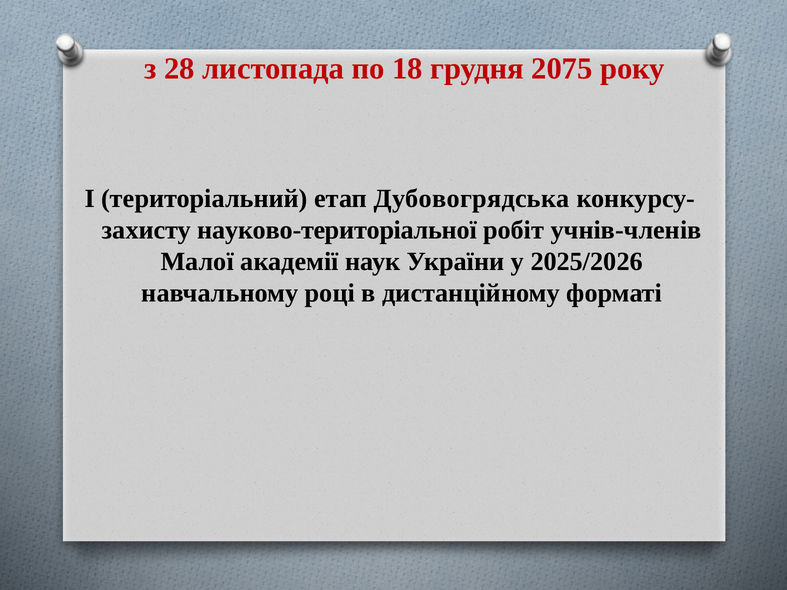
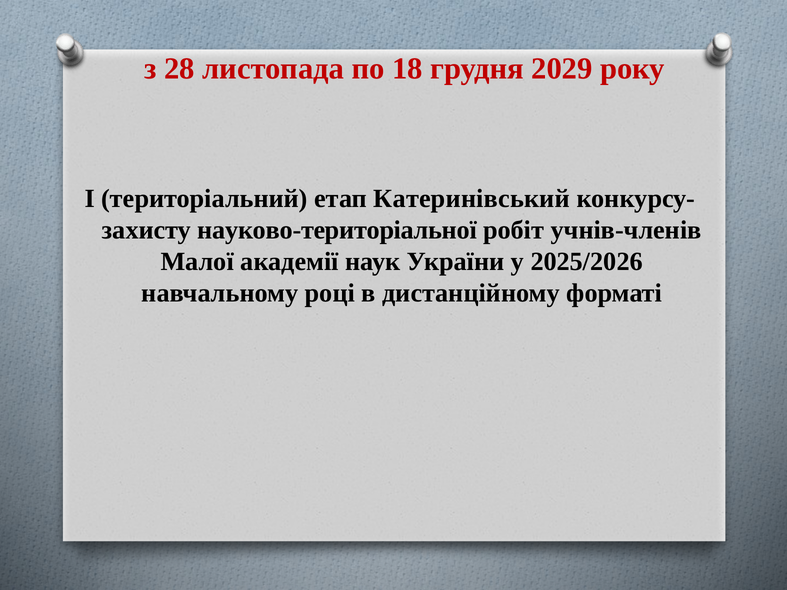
2075: 2075 -> 2029
Дубовогрядська: Дубовогрядська -> Катеринівський
